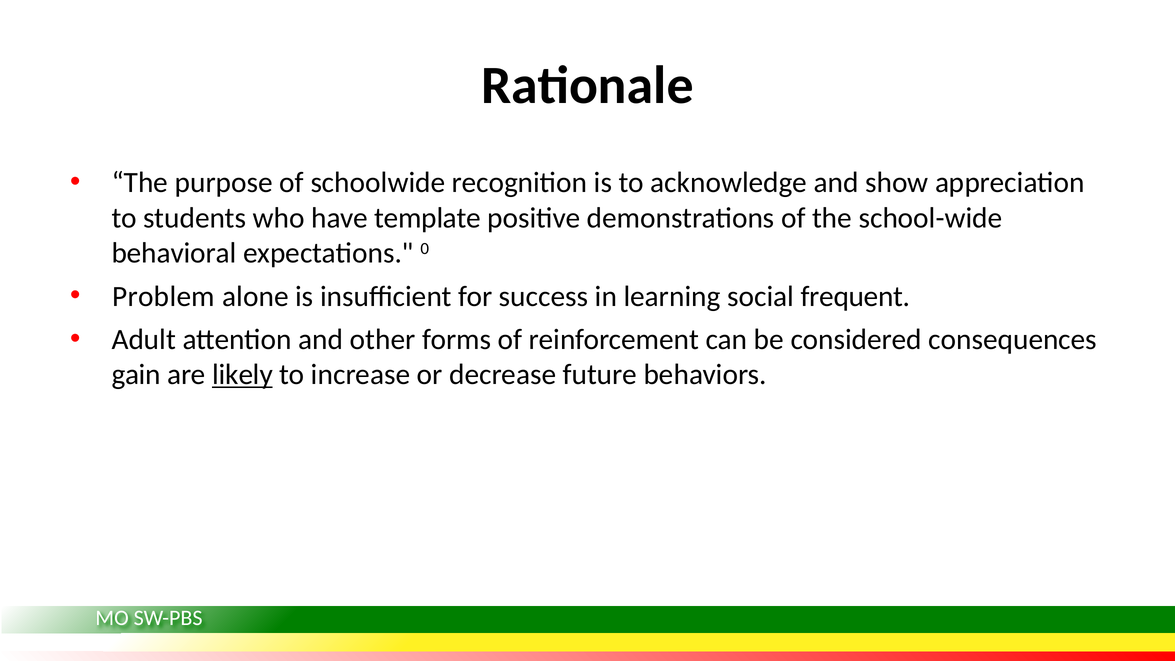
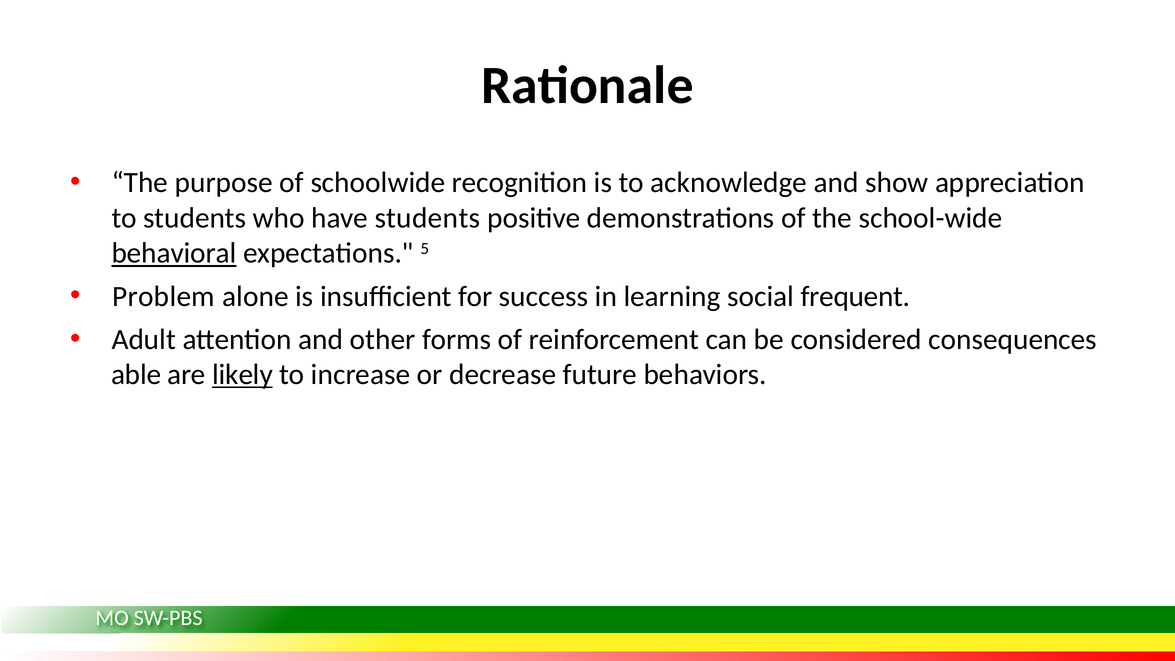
have template: template -> students
behavioral underline: none -> present
0: 0 -> 5
gain: gain -> able
